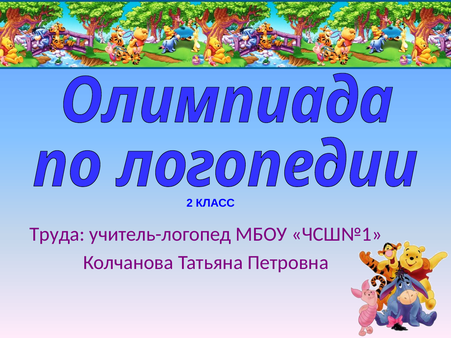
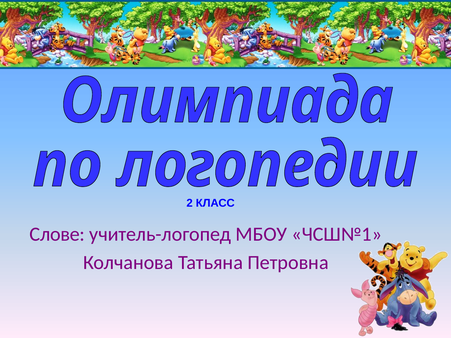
Труда: Труда -> Слове
